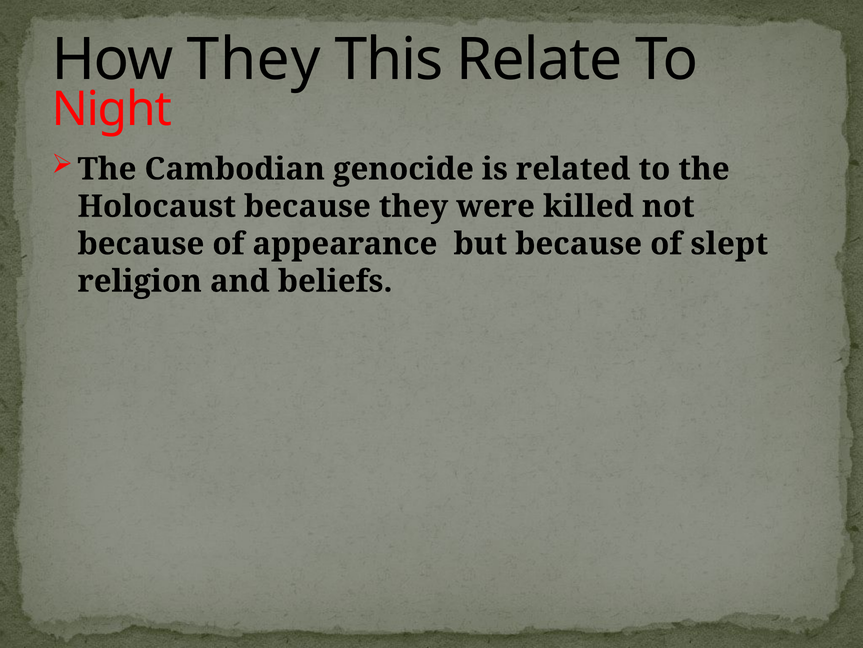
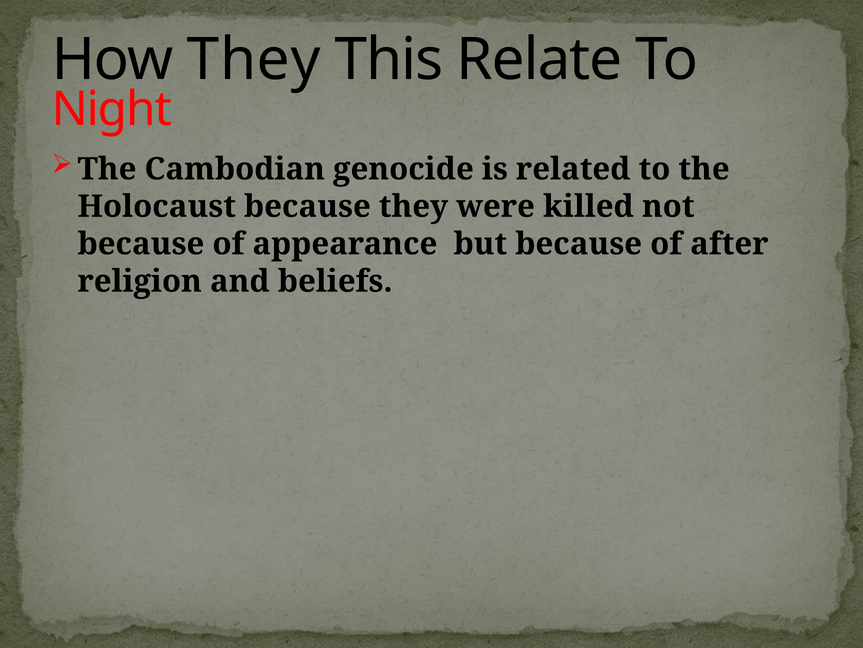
slept: slept -> after
